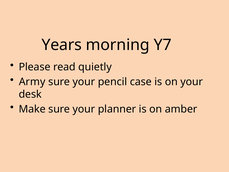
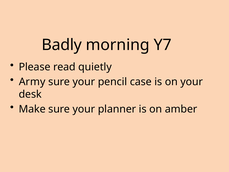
Years: Years -> Badly
